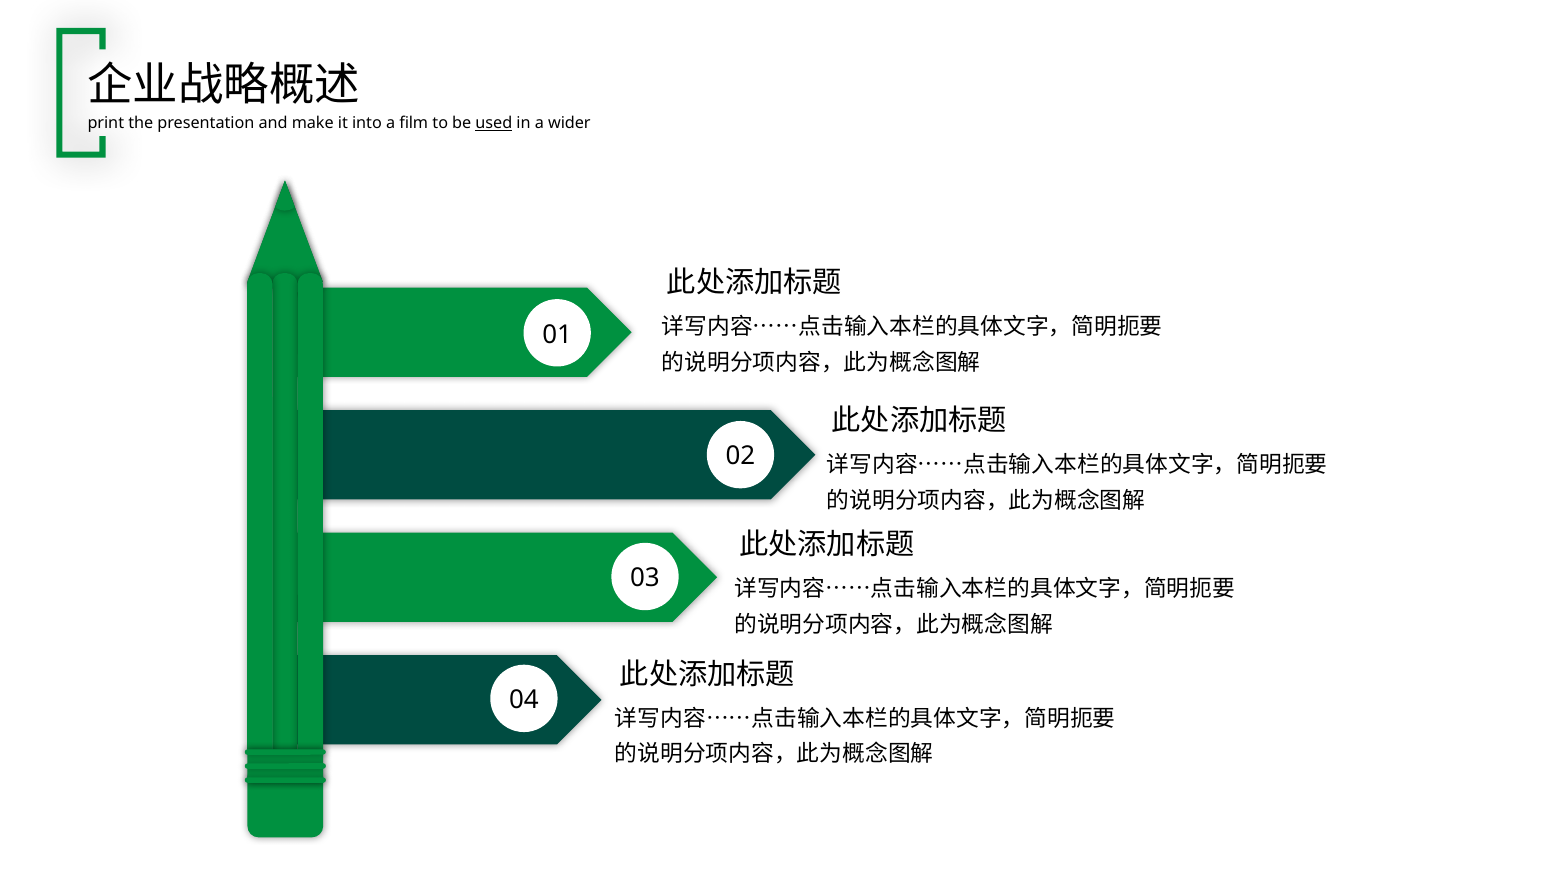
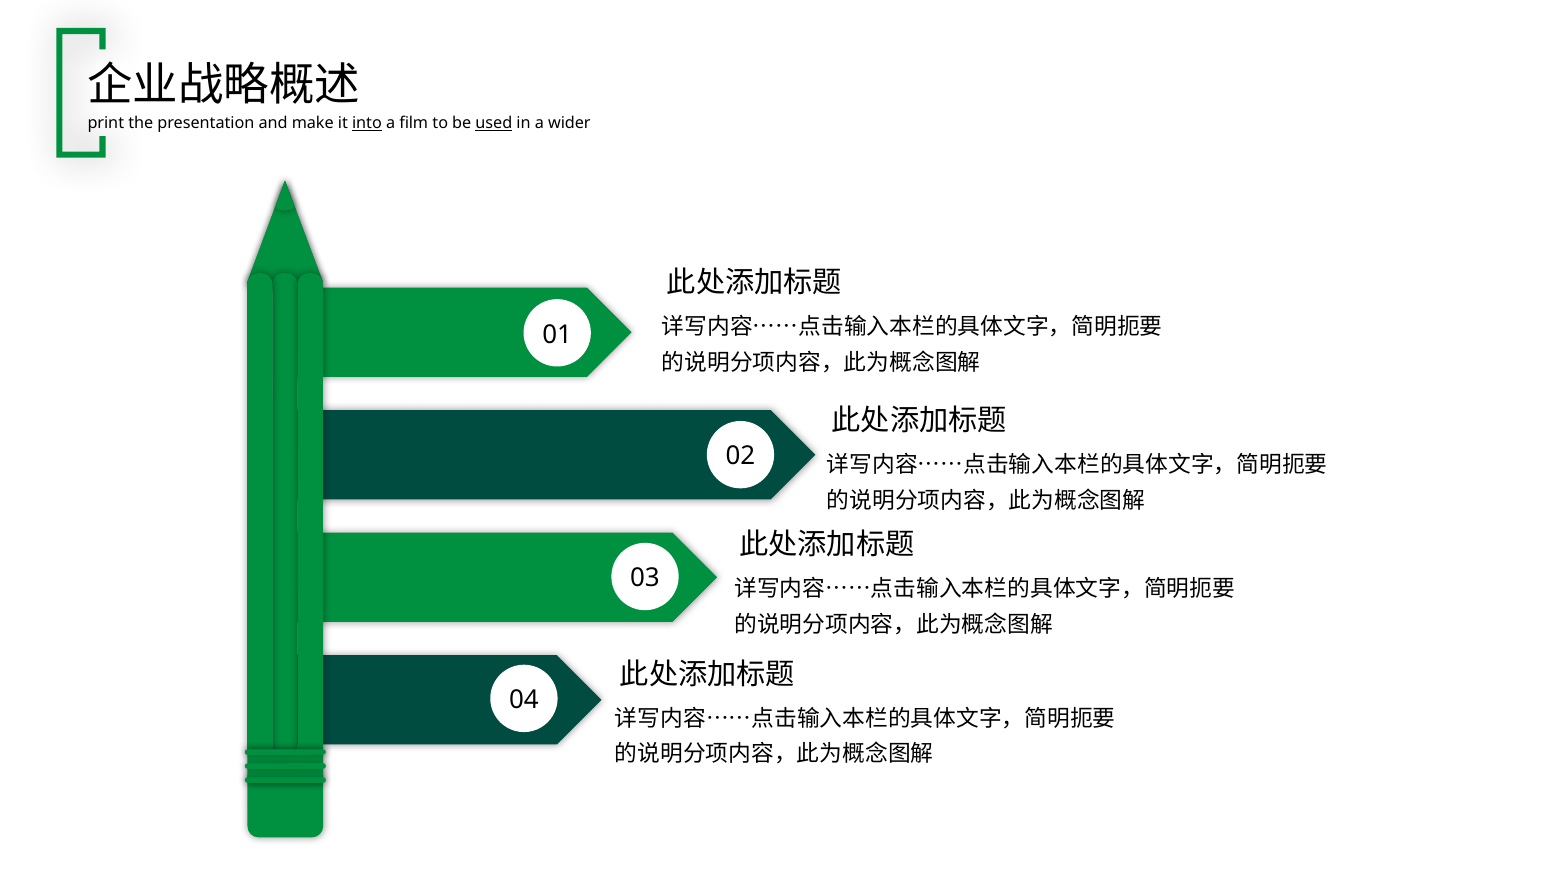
into underline: none -> present
